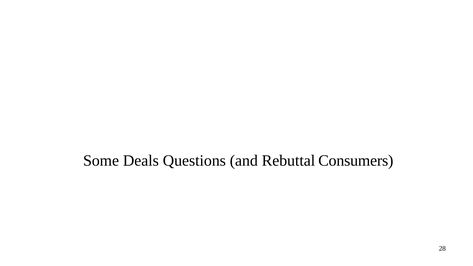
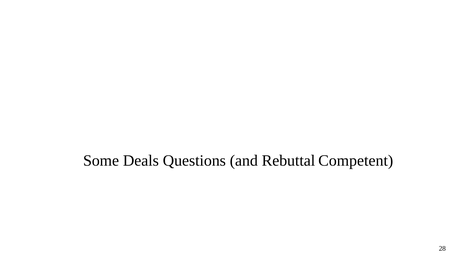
Consumers: Consumers -> Competent
